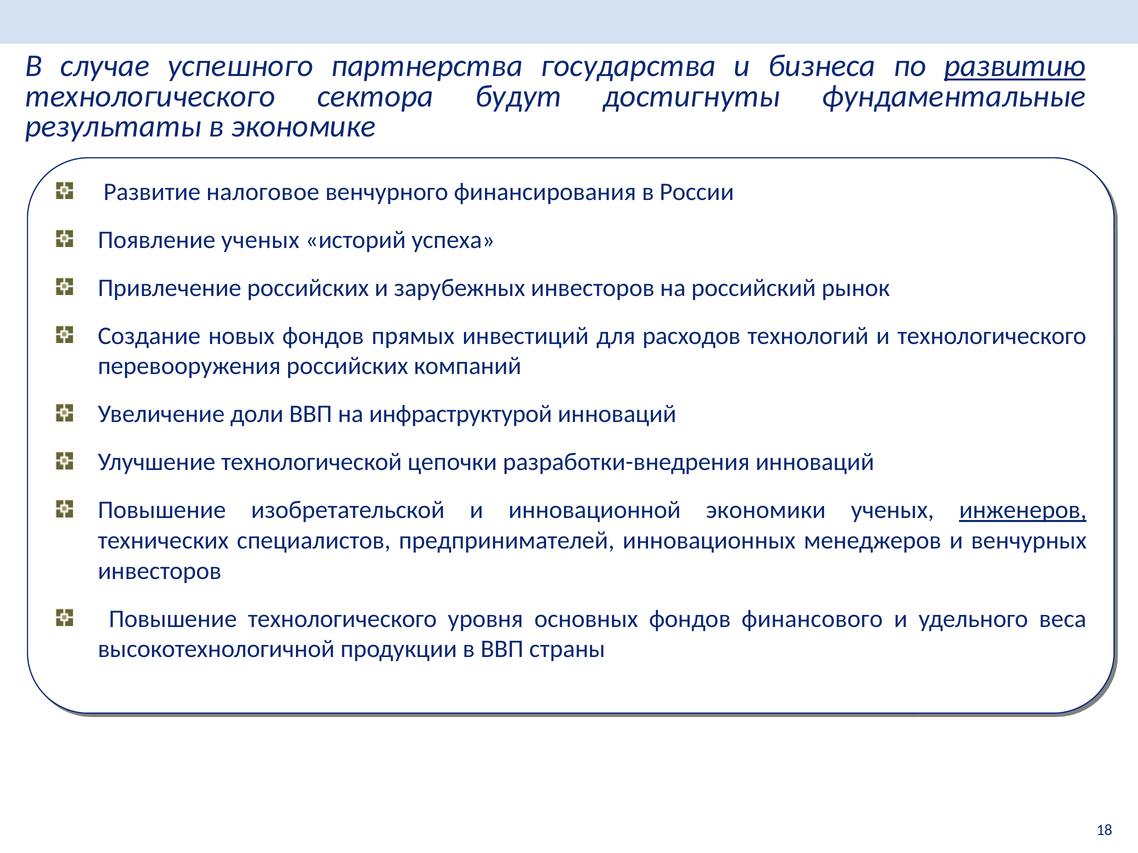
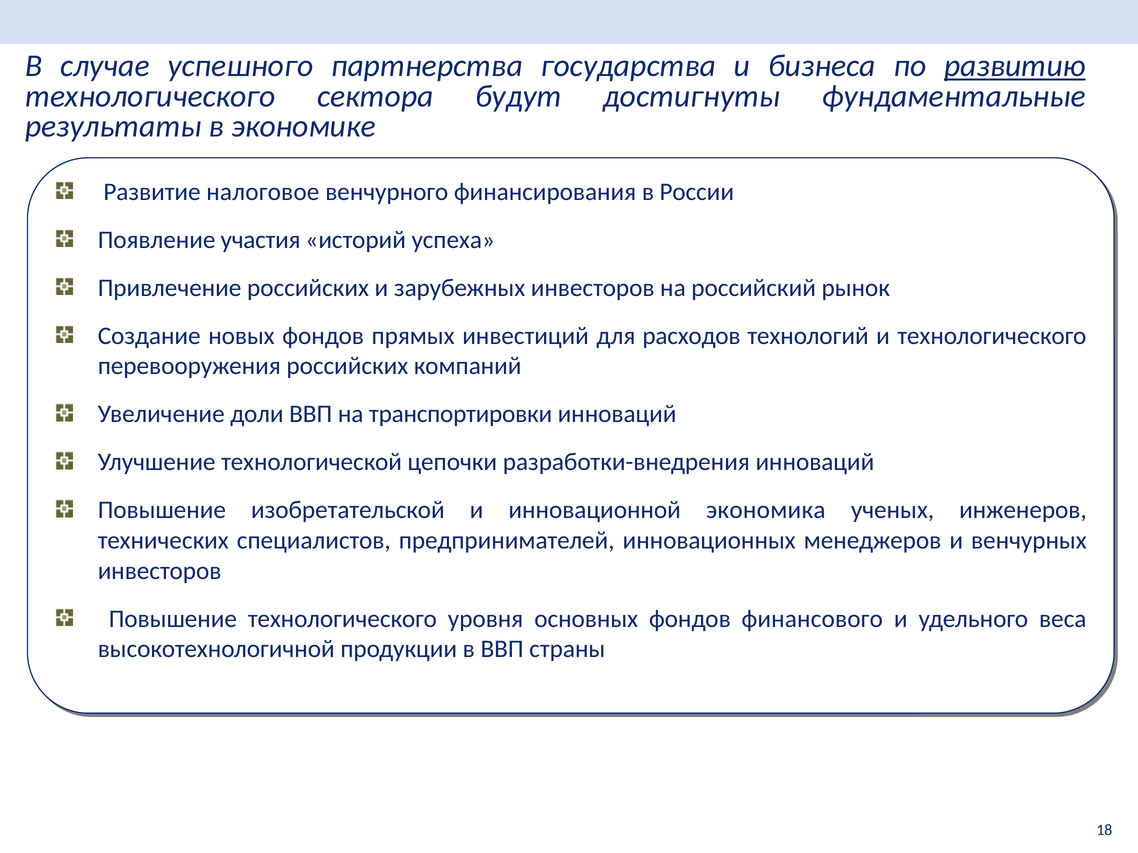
Появление ученых: ученых -> участия
инфраструктурой: инфраструктурой -> транспортировки
экономики: экономики -> экономика
инженеров underline: present -> none
